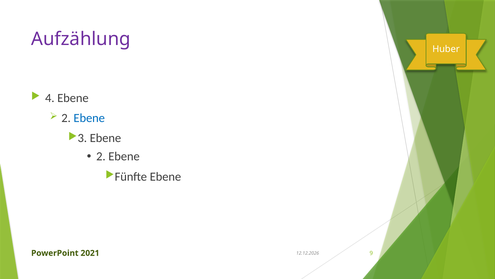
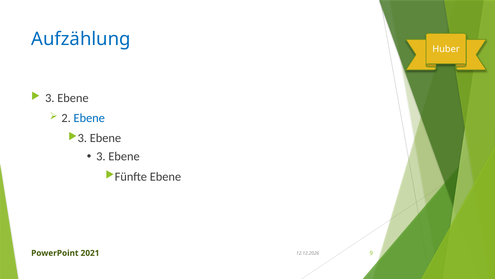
Aufzählung colour: purple -> blue
4 at (50, 98): 4 -> 3
2 at (101, 156): 2 -> 3
